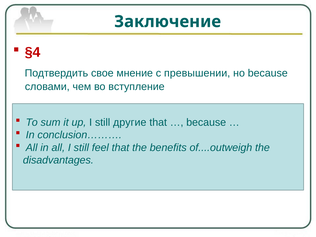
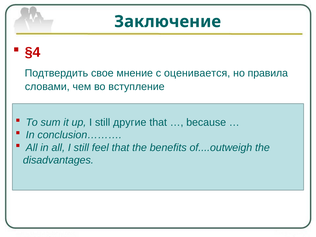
превышении: превышении -> оценивается
но because: because -> правила
